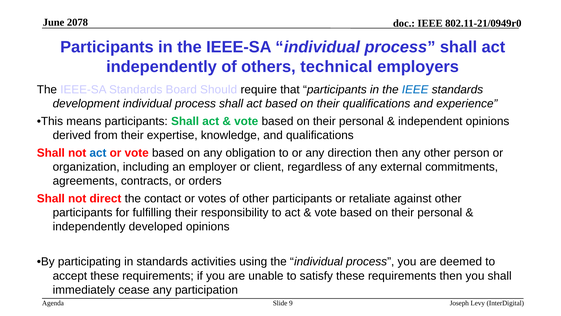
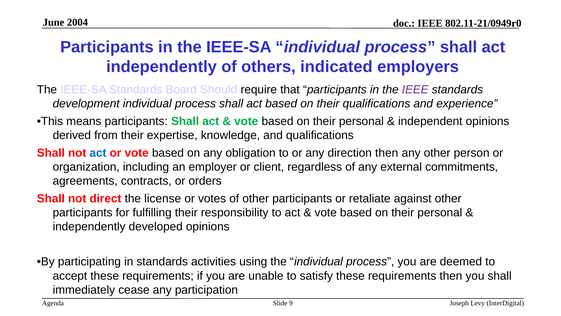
2078: 2078 -> 2004
technical: technical -> indicated
IEEE at (415, 90) colour: blue -> purple
contact: contact -> license
